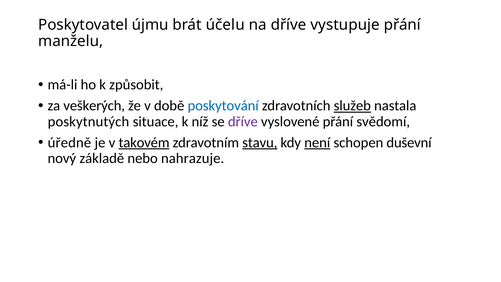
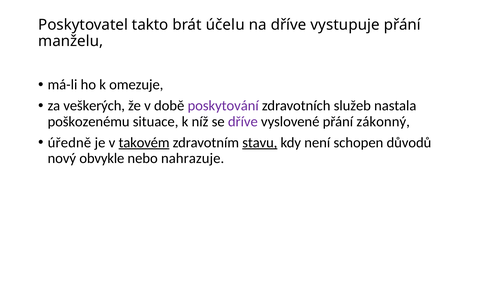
újmu: újmu -> takto
způsobit: způsobit -> omezuje
poskytování colour: blue -> purple
služeb underline: present -> none
poskytnutých: poskytnutých -> poškozenému
svědomí: svědomí -> zákonný
není underline: present -> none
duševní: duševní -> důvodů
základě: základě -> obvykle
